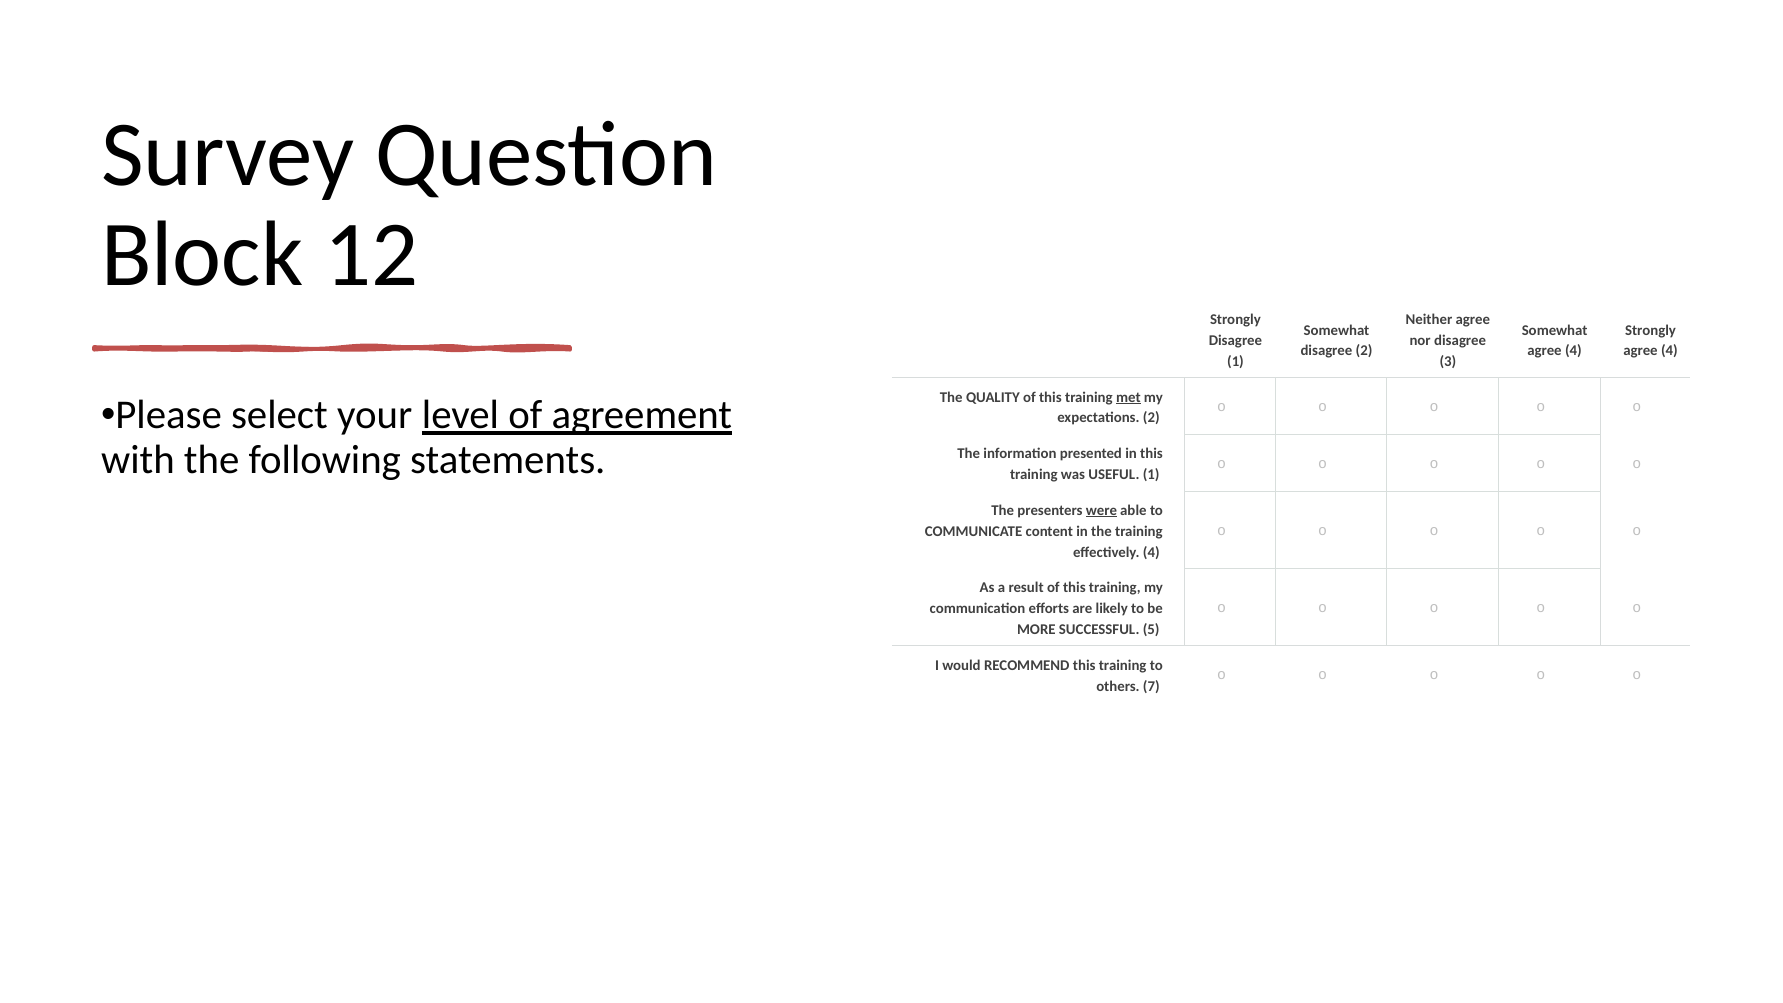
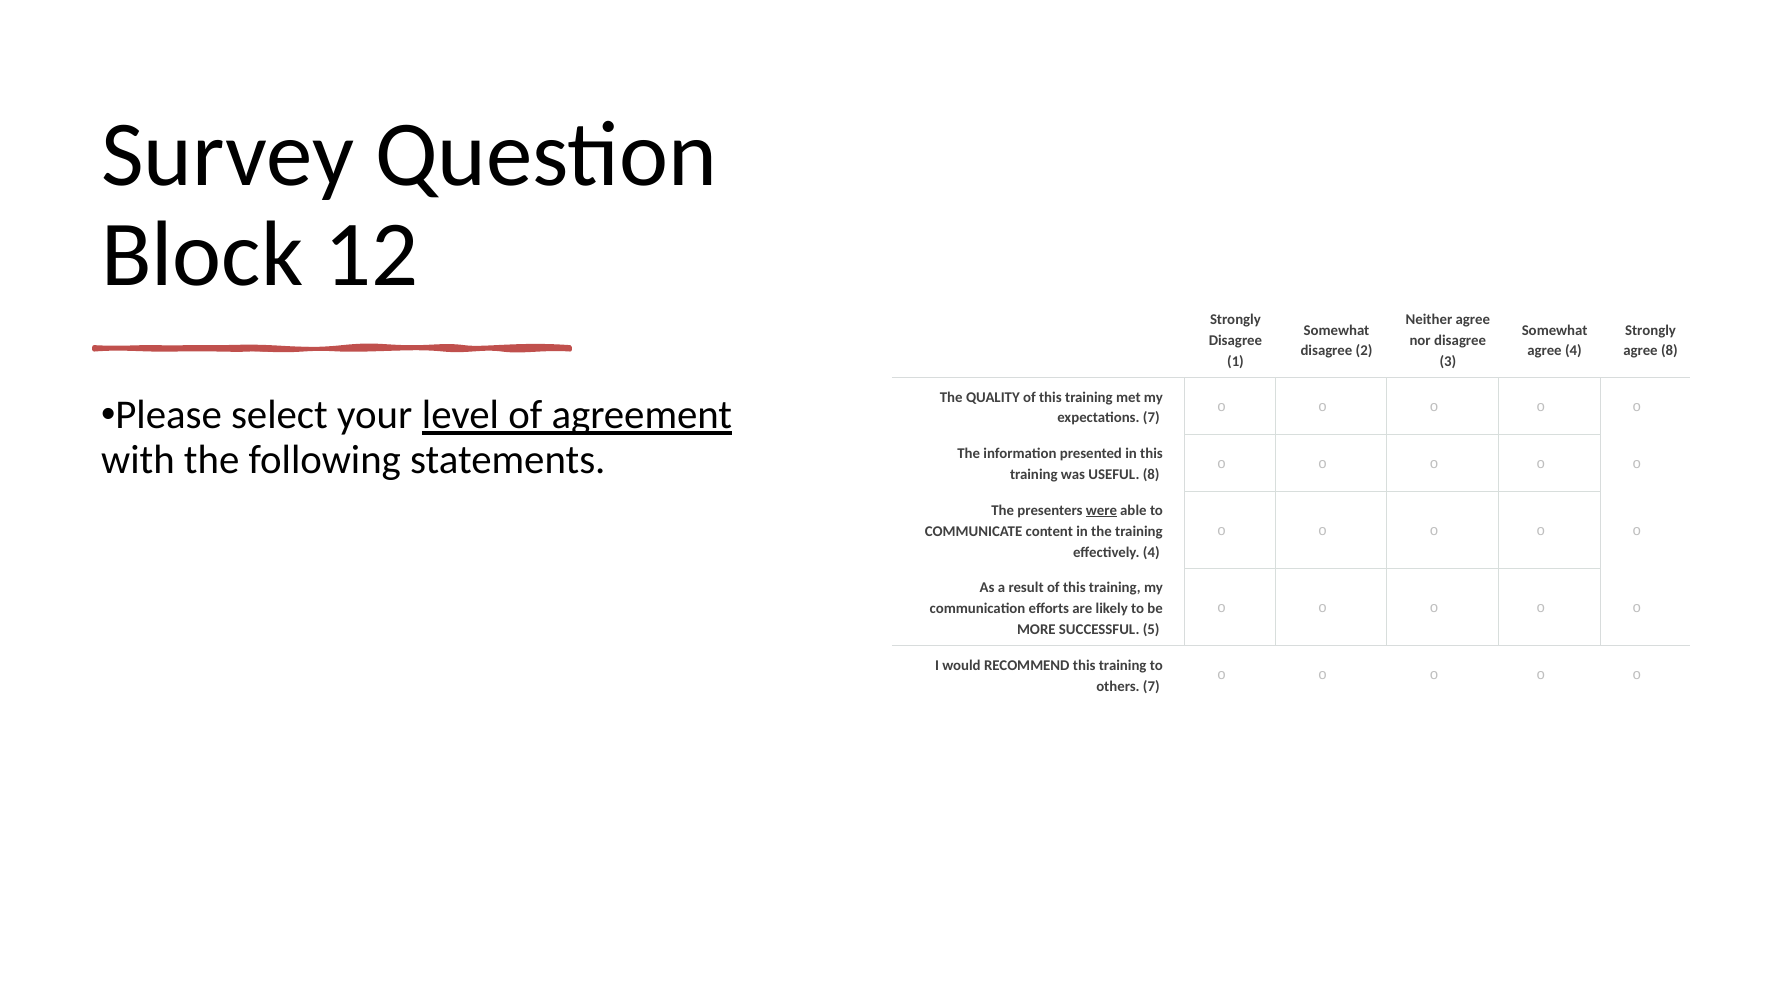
4 at (1669, 351): 4 -> 8
met underline: present -> none
expectations 2: 2 -> 7
USEFUL 1: 1 -> 8
